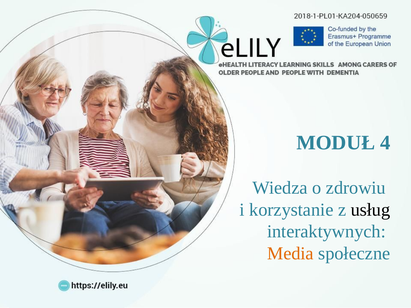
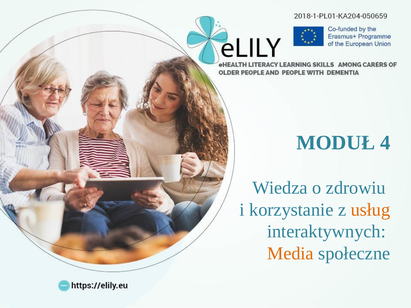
usług colour: black -> orange
